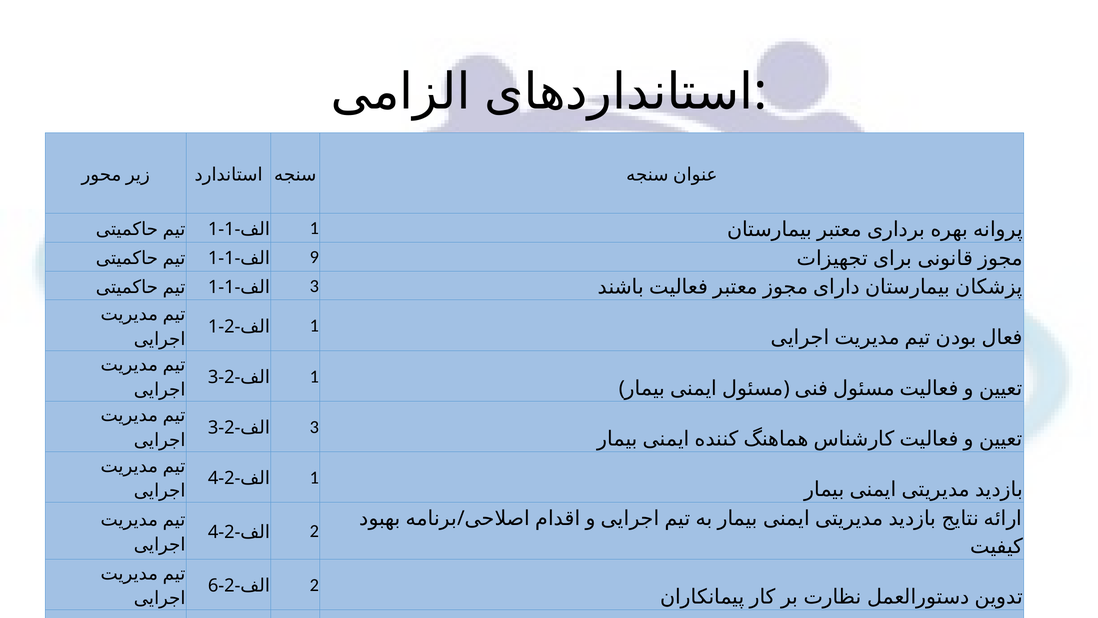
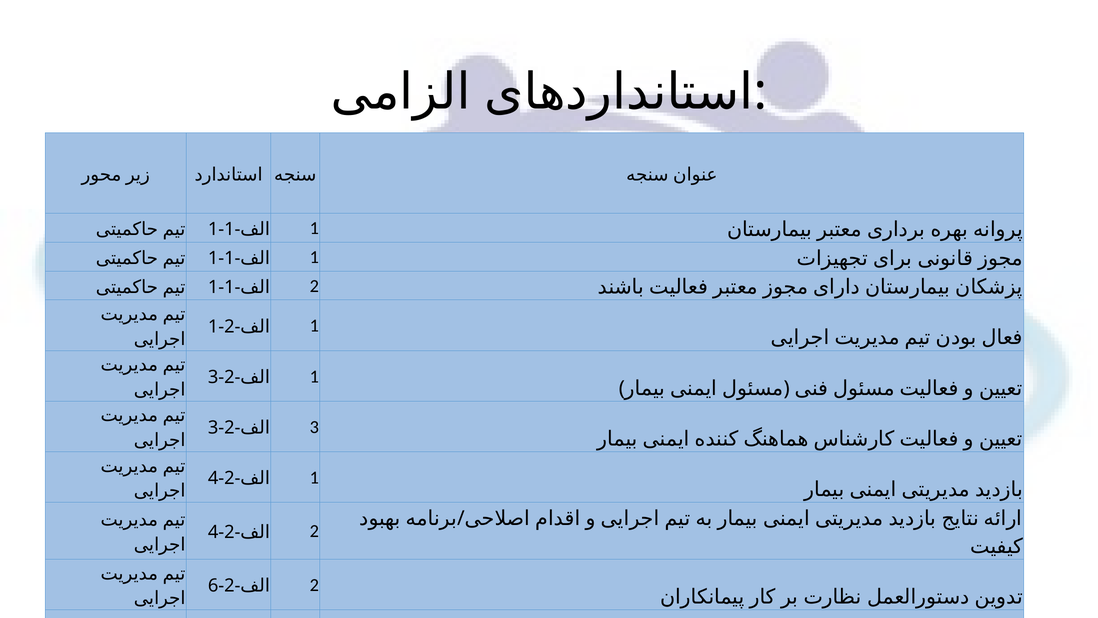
9 at (314, 257): 9 -> 1
1 3: 3 -> 2
